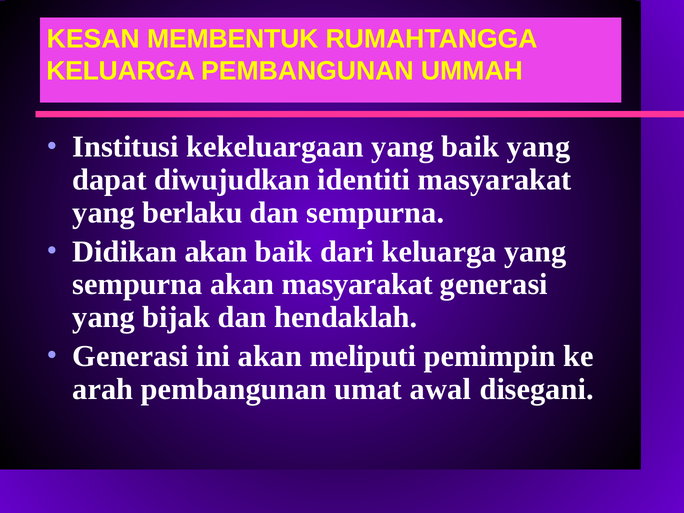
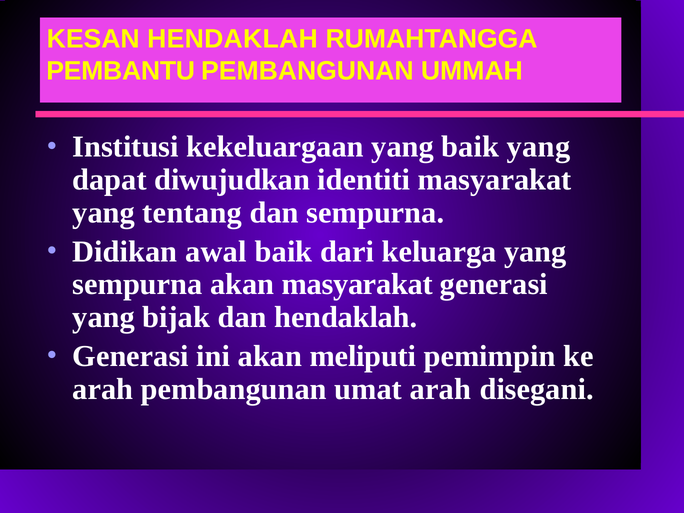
KESAN MEMBENTUK: MEMBENTUK -> HENDAKLAH
KELUARGA at (121, 71): KELUARGA -> PEMBANTU
berlaku: berlaku -> tentang
Didikan akan: akan -> awal
umat awal: awal -> arah
